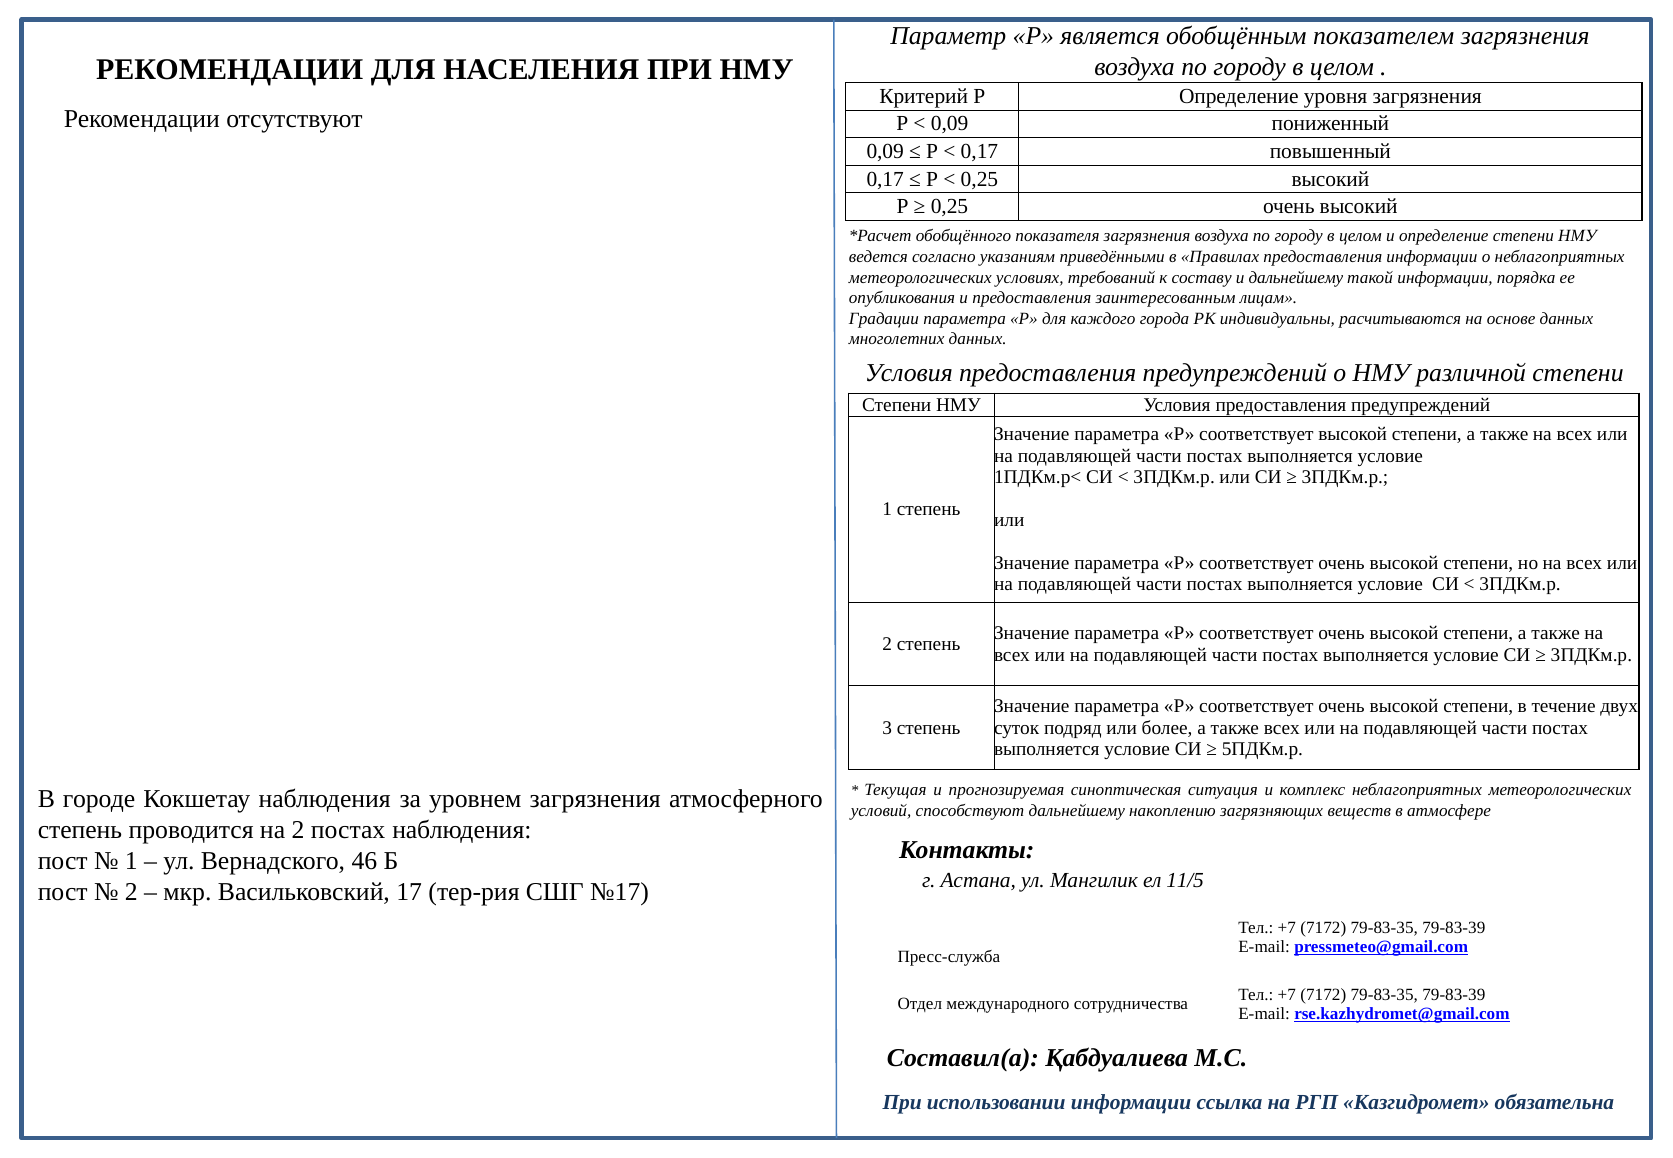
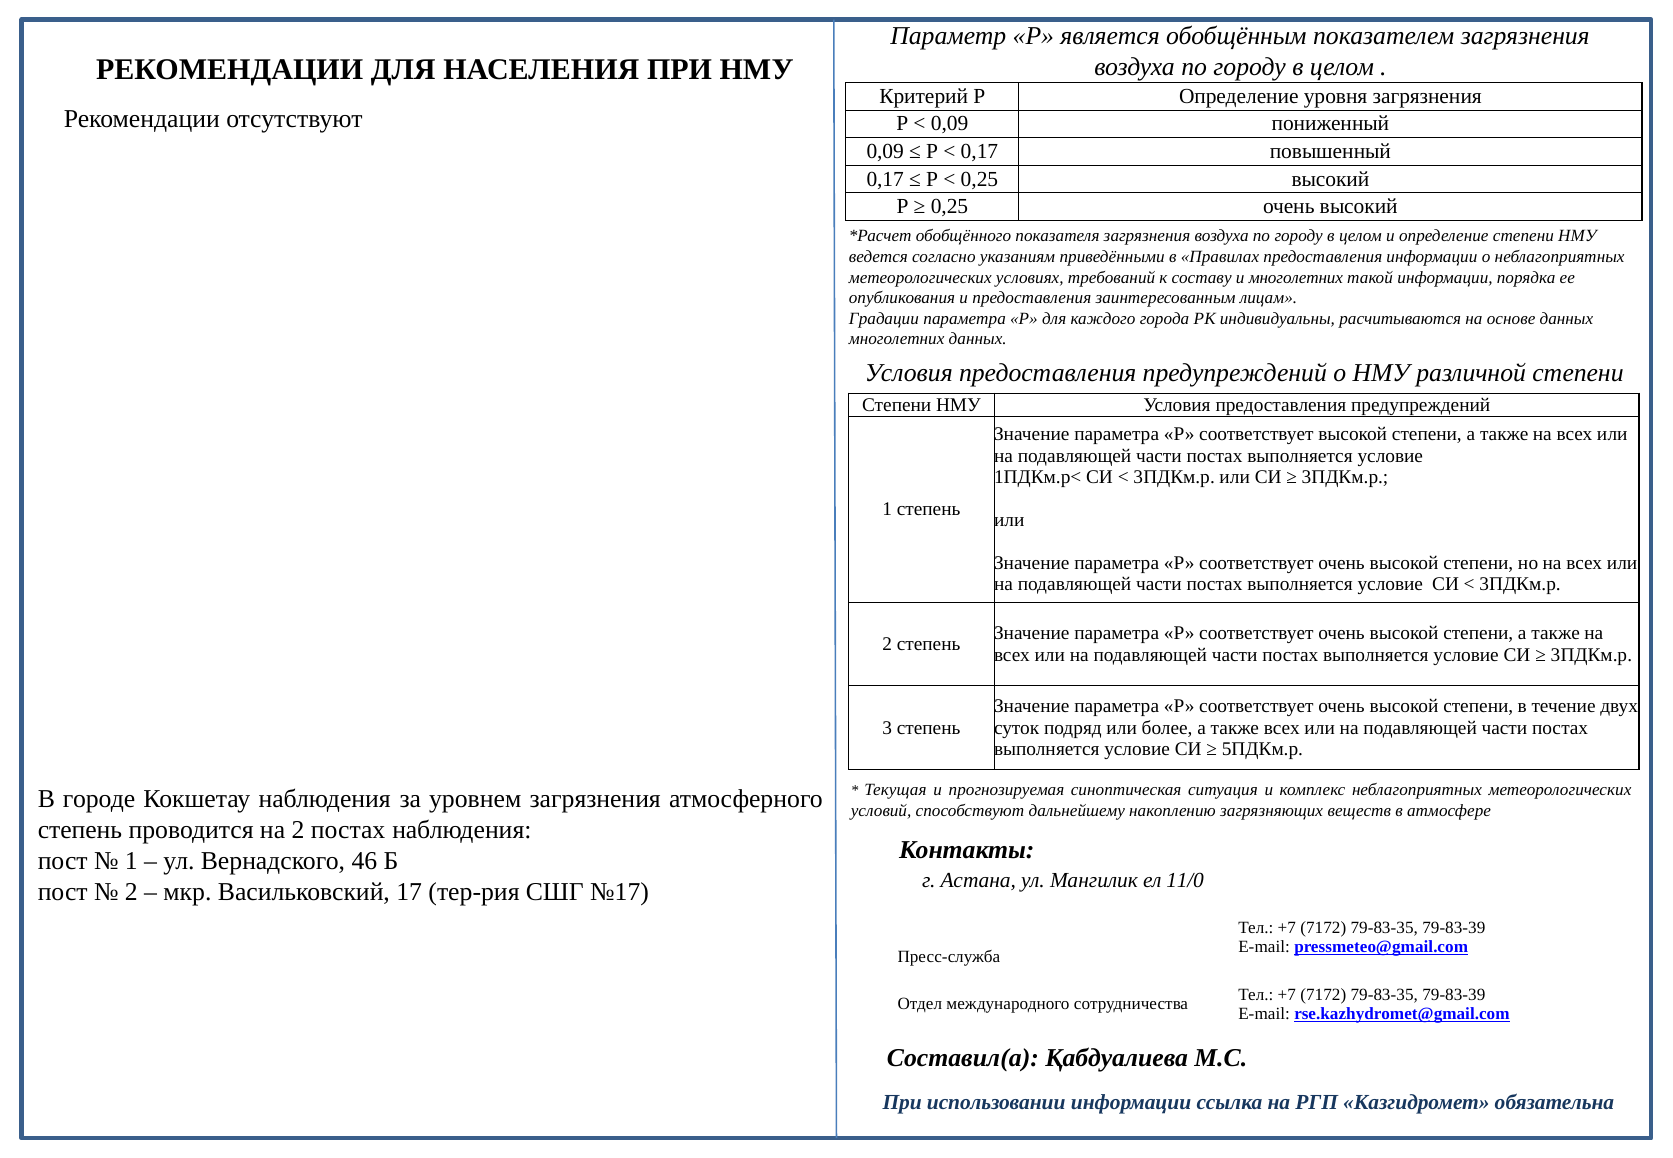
и дальнейшему: дальнейшему -> многолетних
11/5: 11/5 -> 11/0
